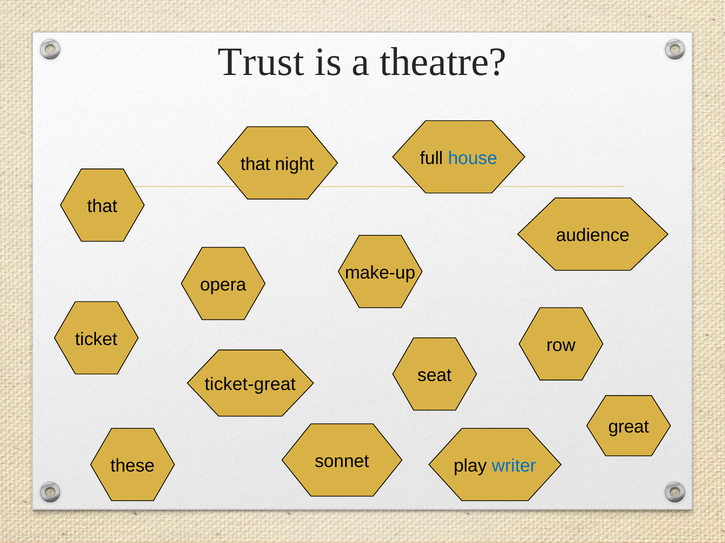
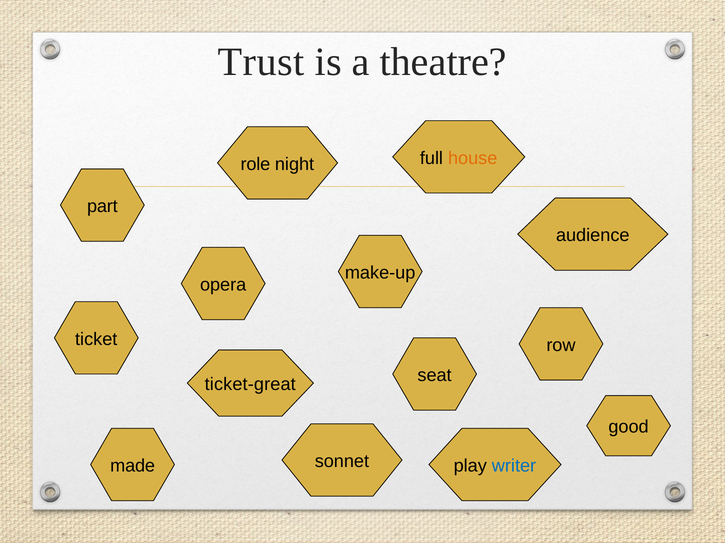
house colour: blue -> orange
that at (255, 164): that -> role
that at (102, 207): that -> part
great: great -> good
these: these -> made
